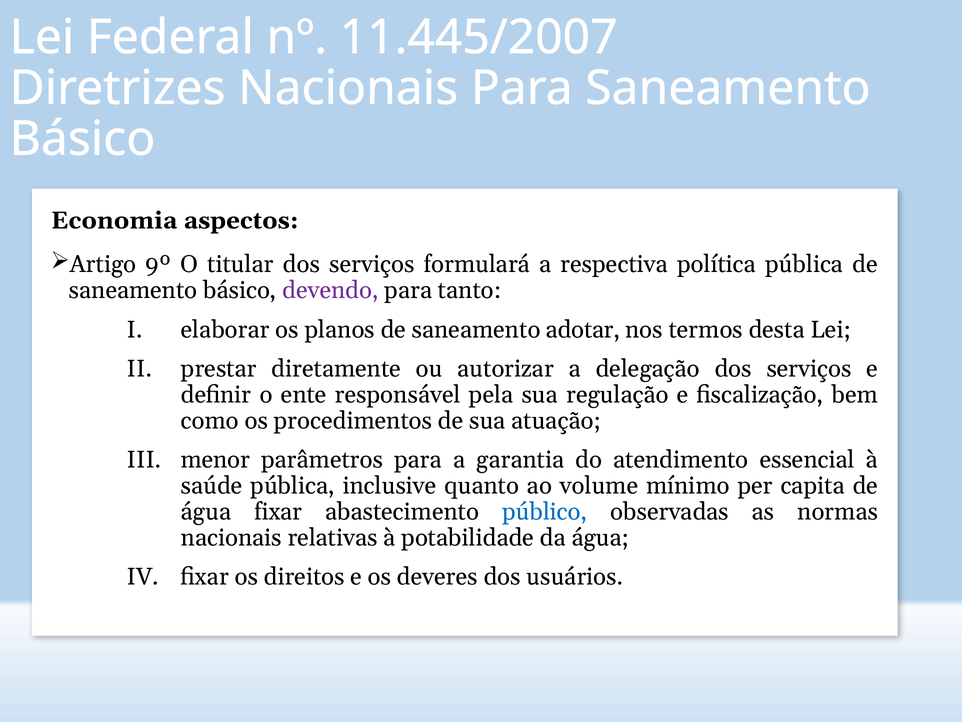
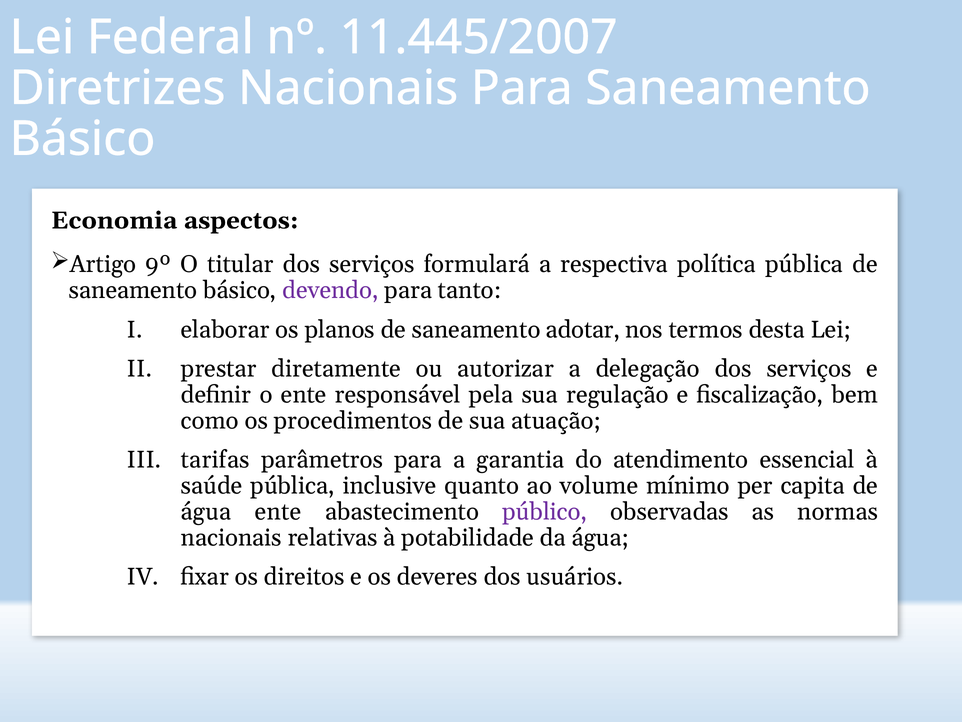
menor: menor -> tarifas
água fixar: fixar -> ente
público colour: blue -> purple
